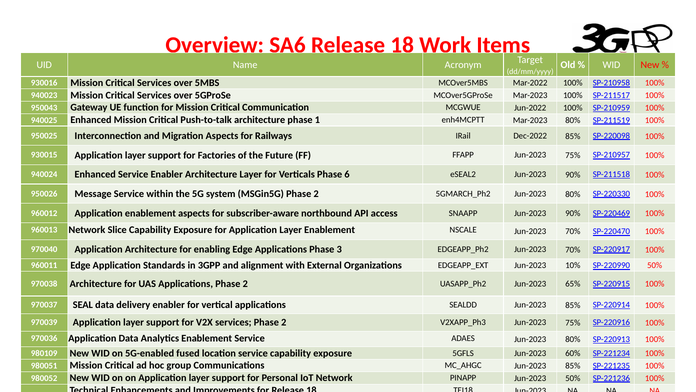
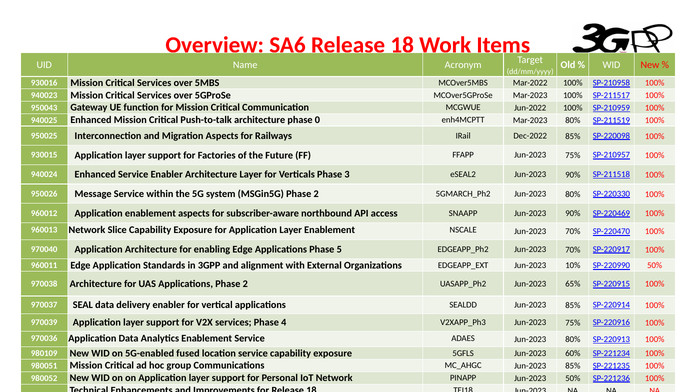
phase 1: 1 -> 0
Phase 6: 6 -> 3
Phase 3: 3 -> 5
services Phase 2: 2 -> 4
